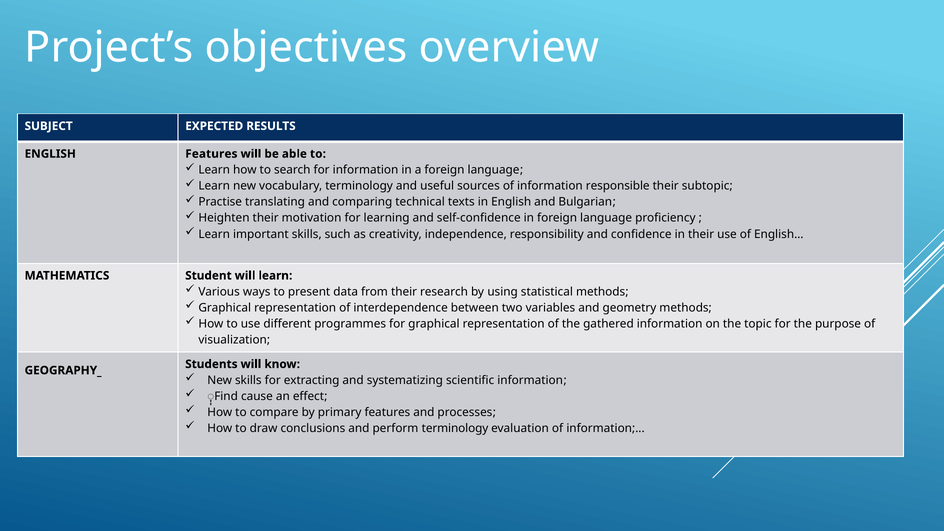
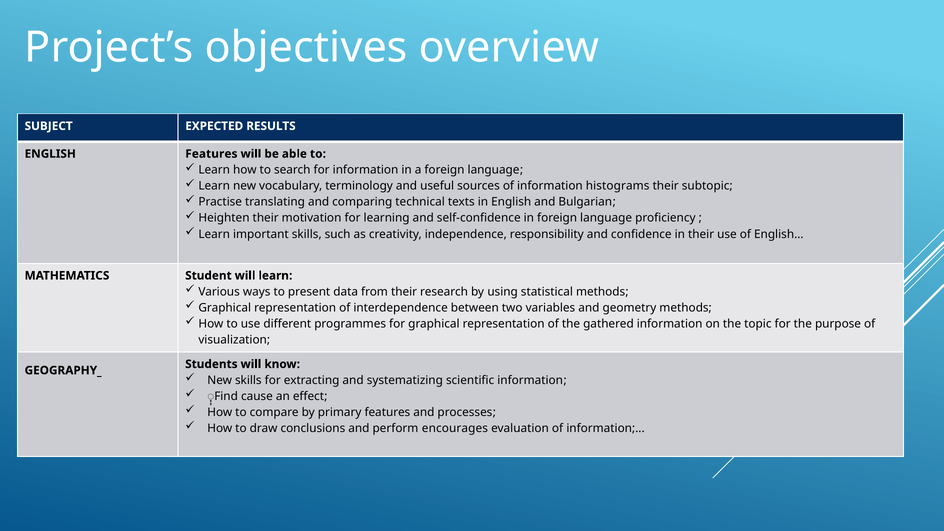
responsible: responsible -> histograms
perform terminology: terminology -> encourages
